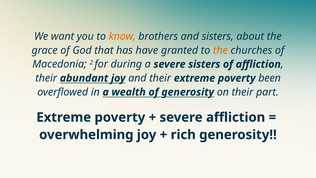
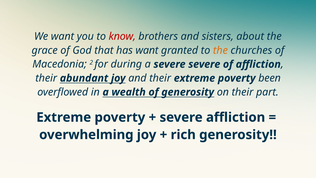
know colour: orange -> red
has have: have -> want
severe sisters: sisters -> severe
